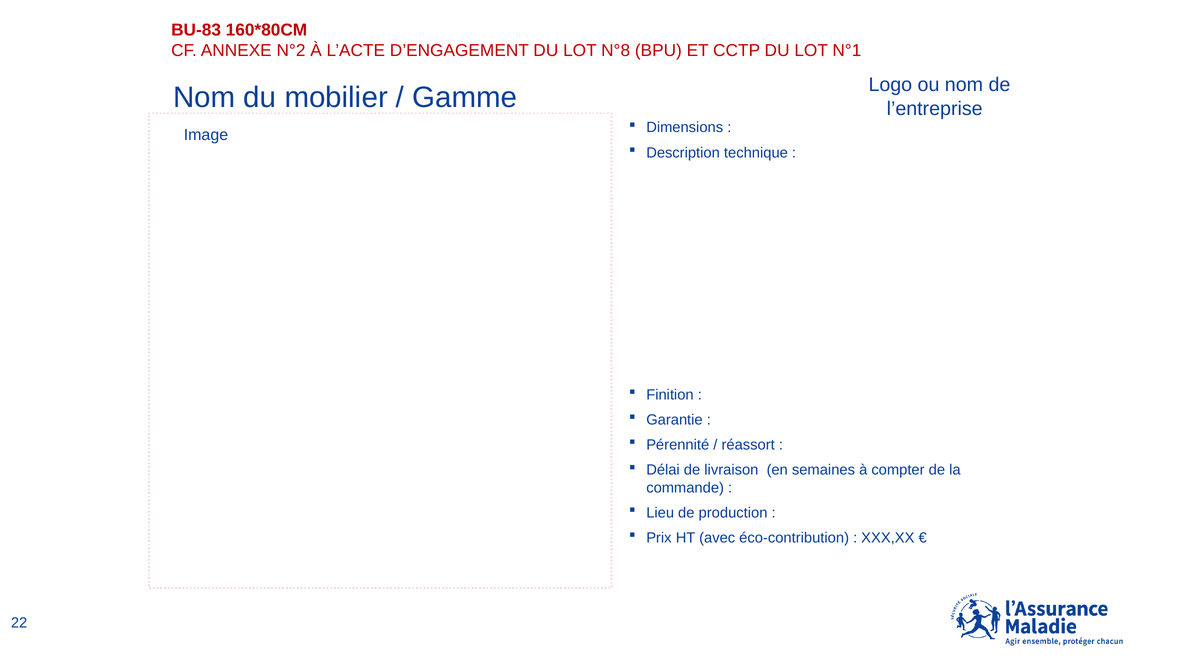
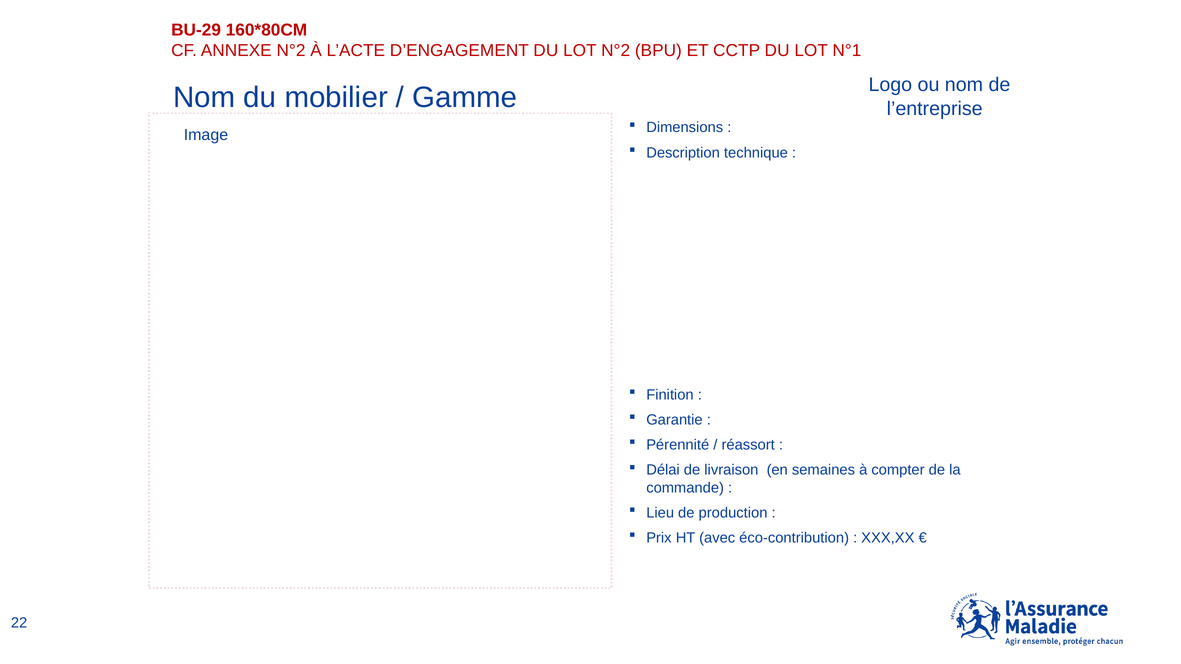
BU-83: BU-83 -> BU-29
LOT N°8: N°8 -> N°2
